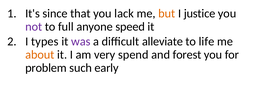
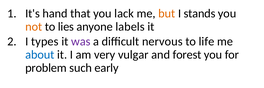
since: since -> hand
justice: justice -> stands
not colour: purple -> orange
full: full -> lies
speed: speed -> labels
alleviate: alleviate -> nervous
about colour: orange -> blue
spend: spend -> vulgar
